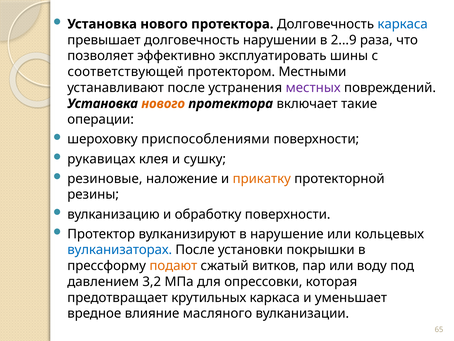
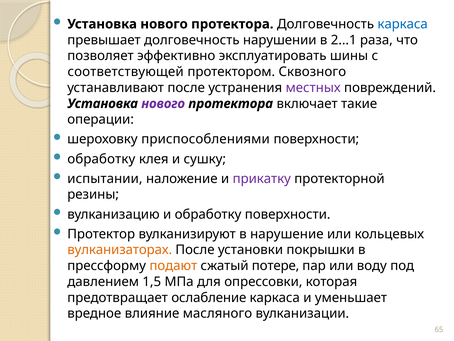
2...9: 2...9 -> 2...1
Местными: Местными -> Сквозного
нового at (163, 103) colour: orange -> purple
рукавицах at (101, 159): рукавицах -> обработку
резиновые: резиновые -> испытании
прикатку colour: orange -> purple
вулканизаторах colour: blue -> orange
витков: витков -> потере
3,2: 3,2 -> 1,5
крутильных: крутильных -> ослабление
